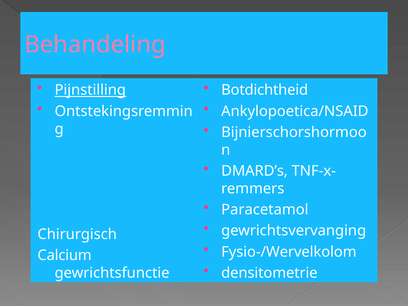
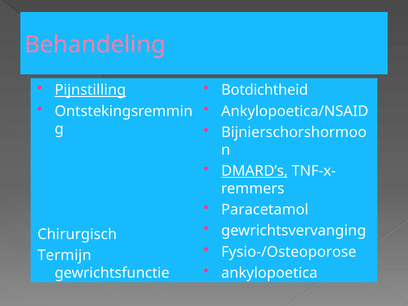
DMARD’s underline: none -> present
Fysio-/Wervelkolom: Fysio-/Wervelkolom -> Fysio-/Osteoporose
Calcium: Calcium -> Termijn
densitometrie: densitometrie -> ankylopoetica
